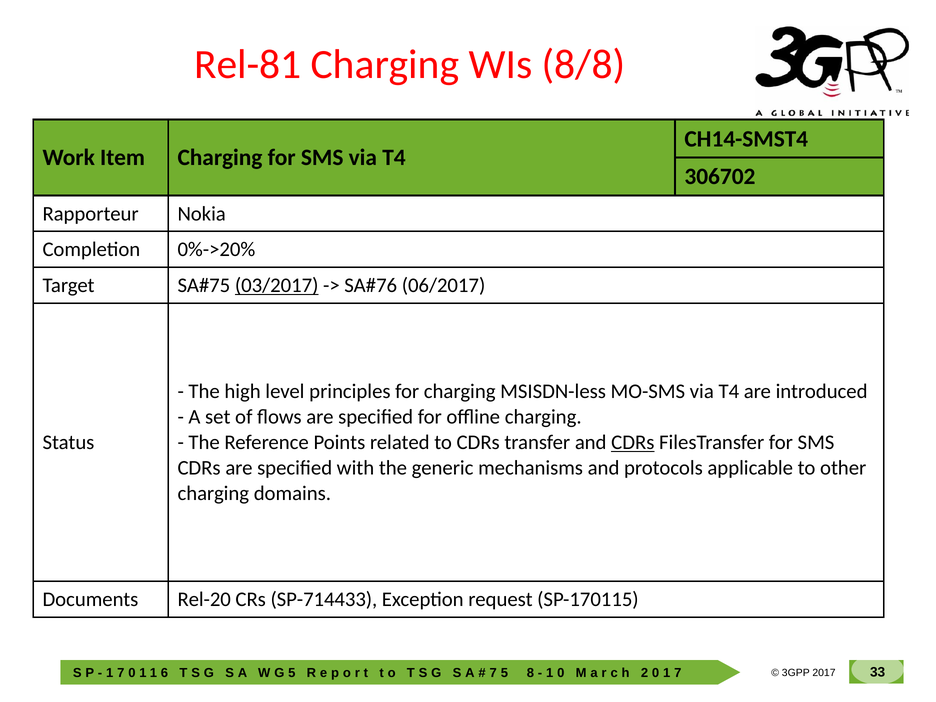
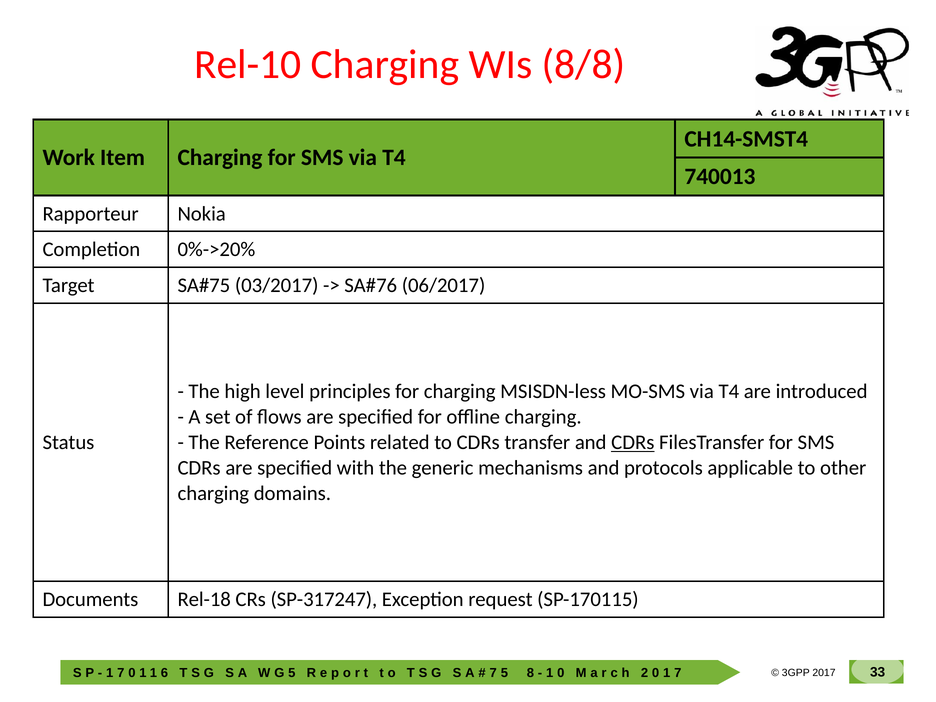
Rel-81: Rel-81 -> Rel-10
306702: 306702 -> 740013
03/2017 underline: present -> none
Rel-20: Rel-20 -> Rel-18
SP-714433: SP-714433 -> SP-317247
